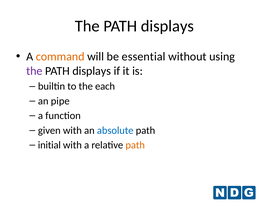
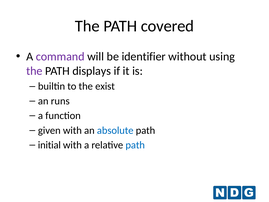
displays at (167, 26): displays -> covered
command colour: orange -> purple
essential: essential -> identifier
each: each -> exist
pipe: pipe -> runs
path at (135, 145) colour: orange -> blue
